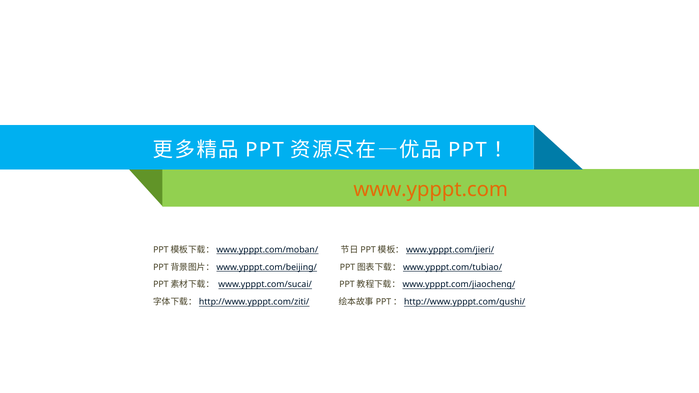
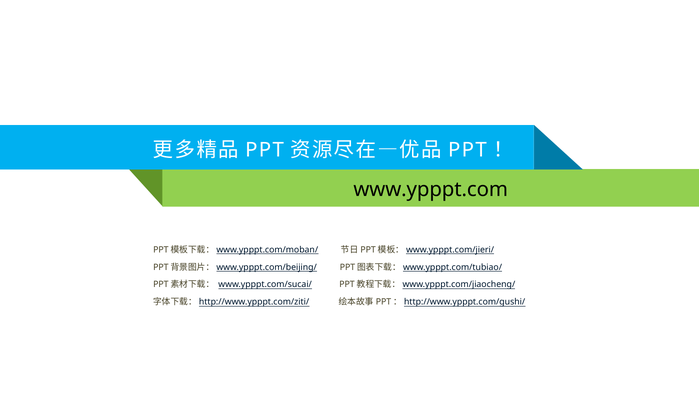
www.ypppt.com colour: orange -> black
